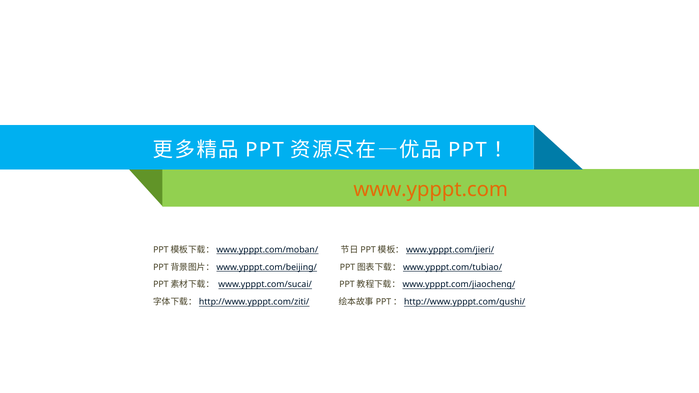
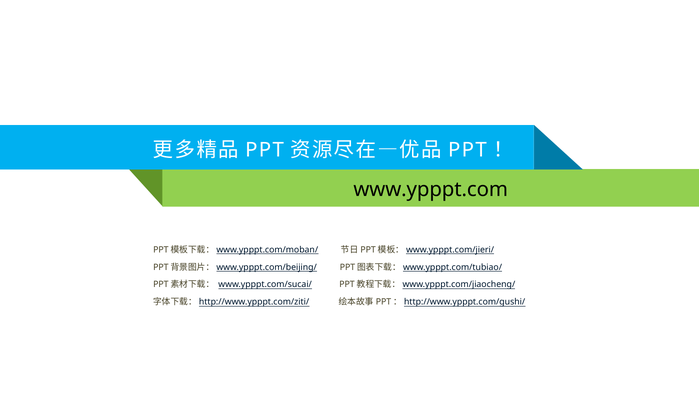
www.ypppt.com colour: orange -> black
